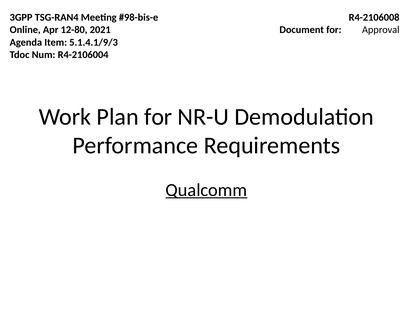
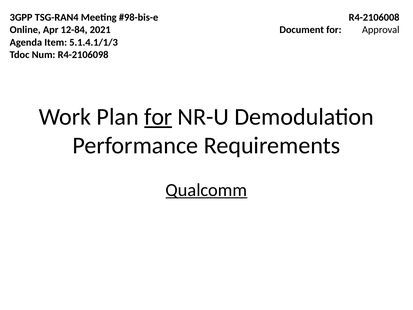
12-80: 12-80 -> 12-84
5.1.4.1/9/3: 5.1.4.1/9/3 -> 5.1.4.1/1/3
R4-2106004: R4-2106004 -> R4-2106098
for at (158, 117) underline: none -> present
